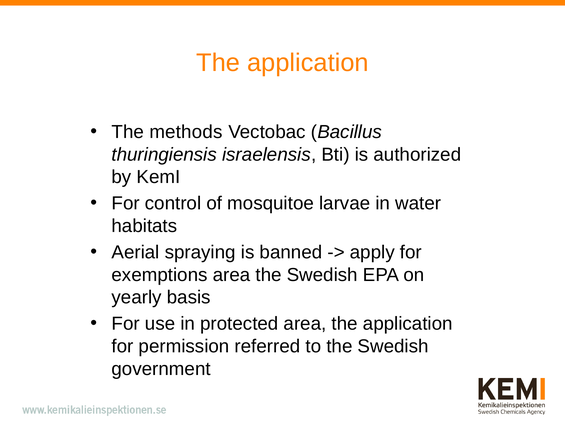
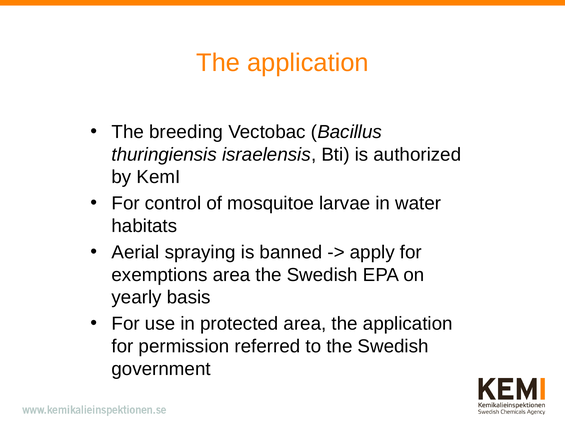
methods: methods -> breeding
